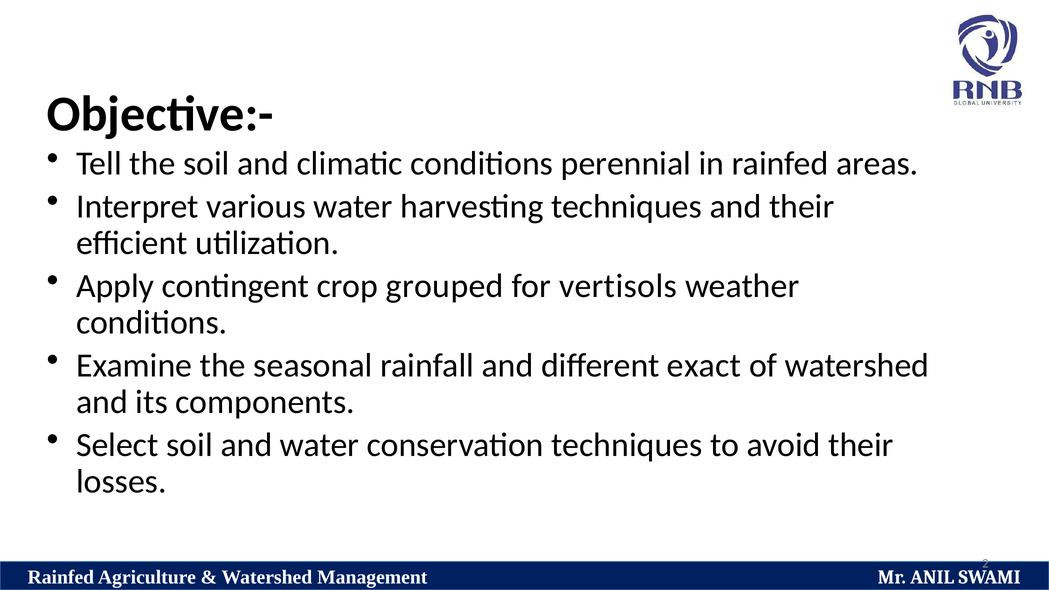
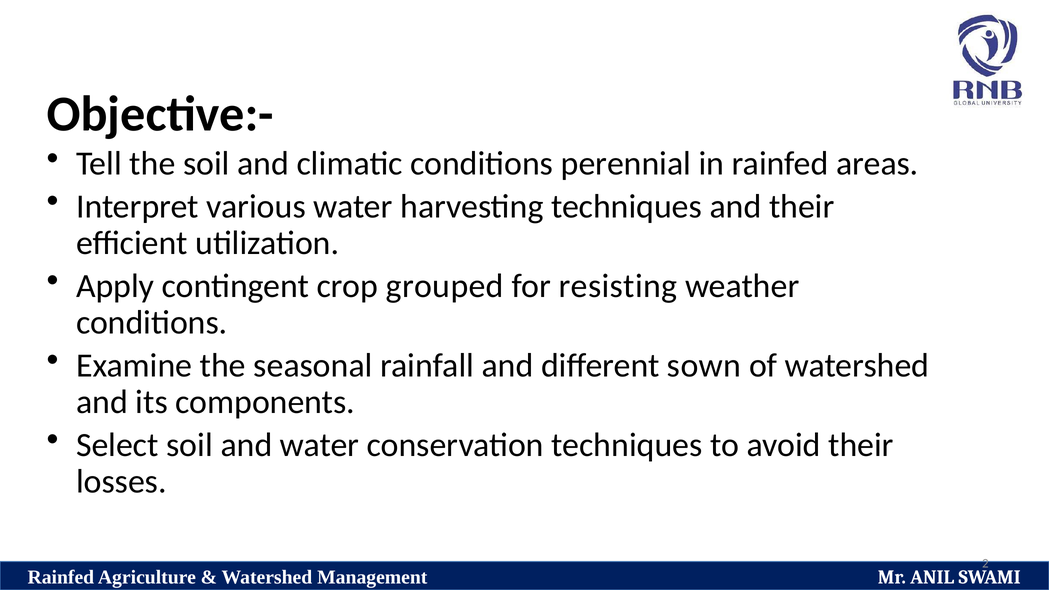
vertisols: vertisols -> resisting
exact: exact -> sown
